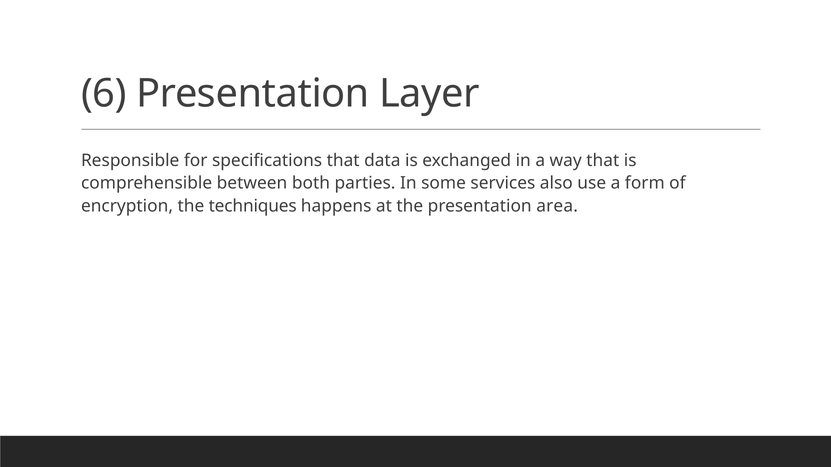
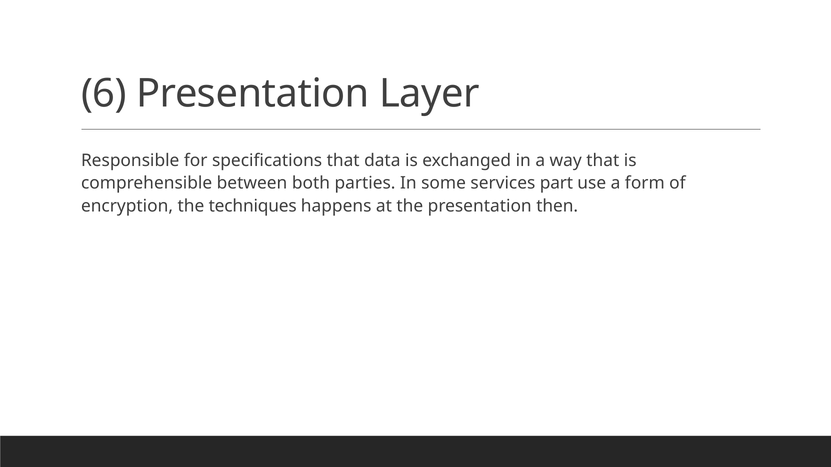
also: also -> part
area: area -> then
